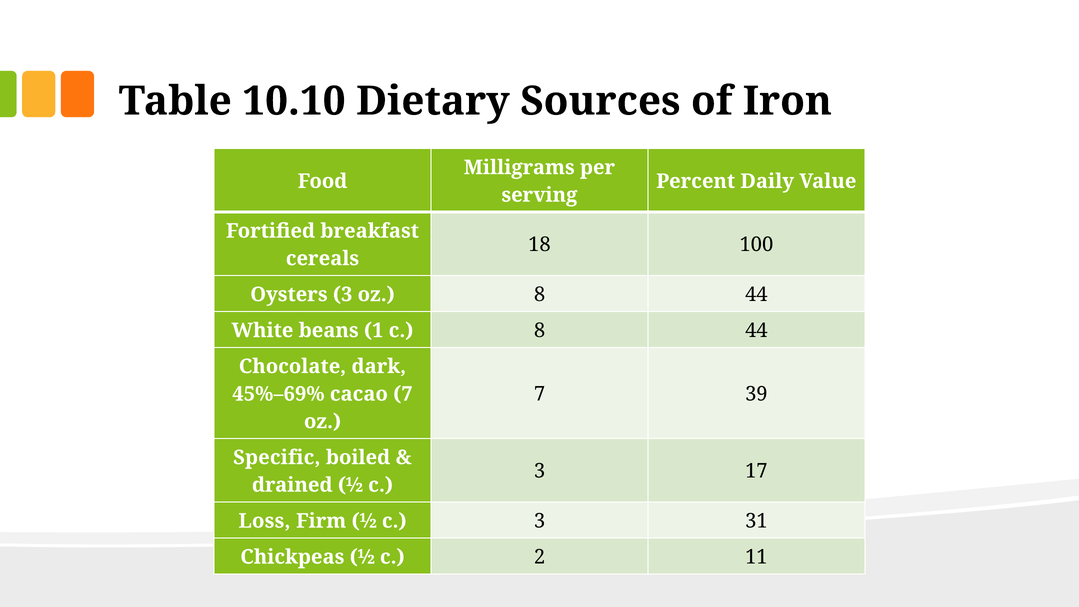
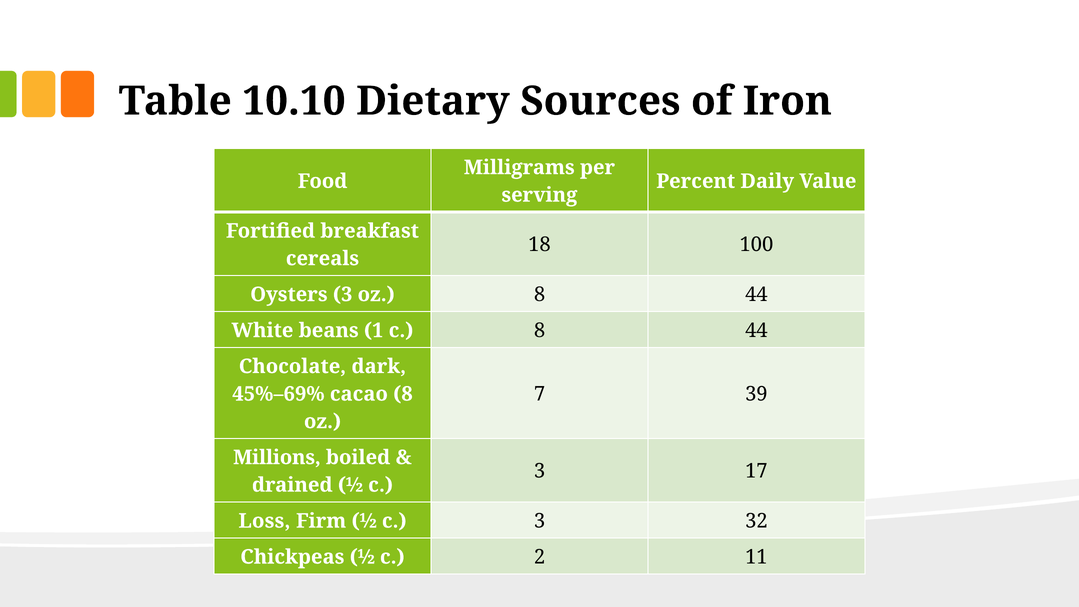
cacao 7: 7 -> 8
Specific: Specific -> Millions
31: 31 -> 32
